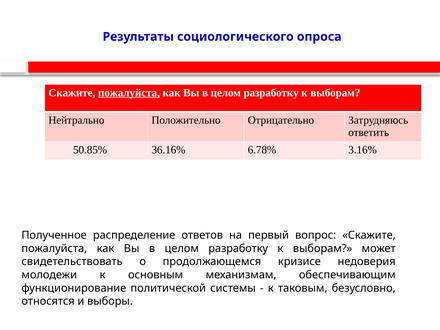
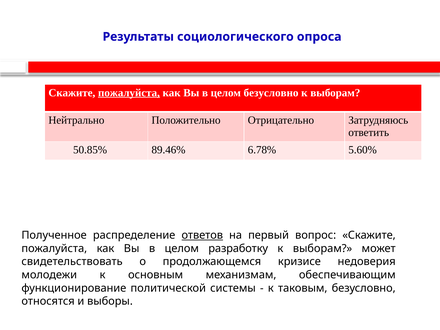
разработку at (271, 93): разработку -> безусловно
36.16%: 36.16% -> 89.46%
3.16%: 3.16% -> 5.60%
ответов underline: none -> present
